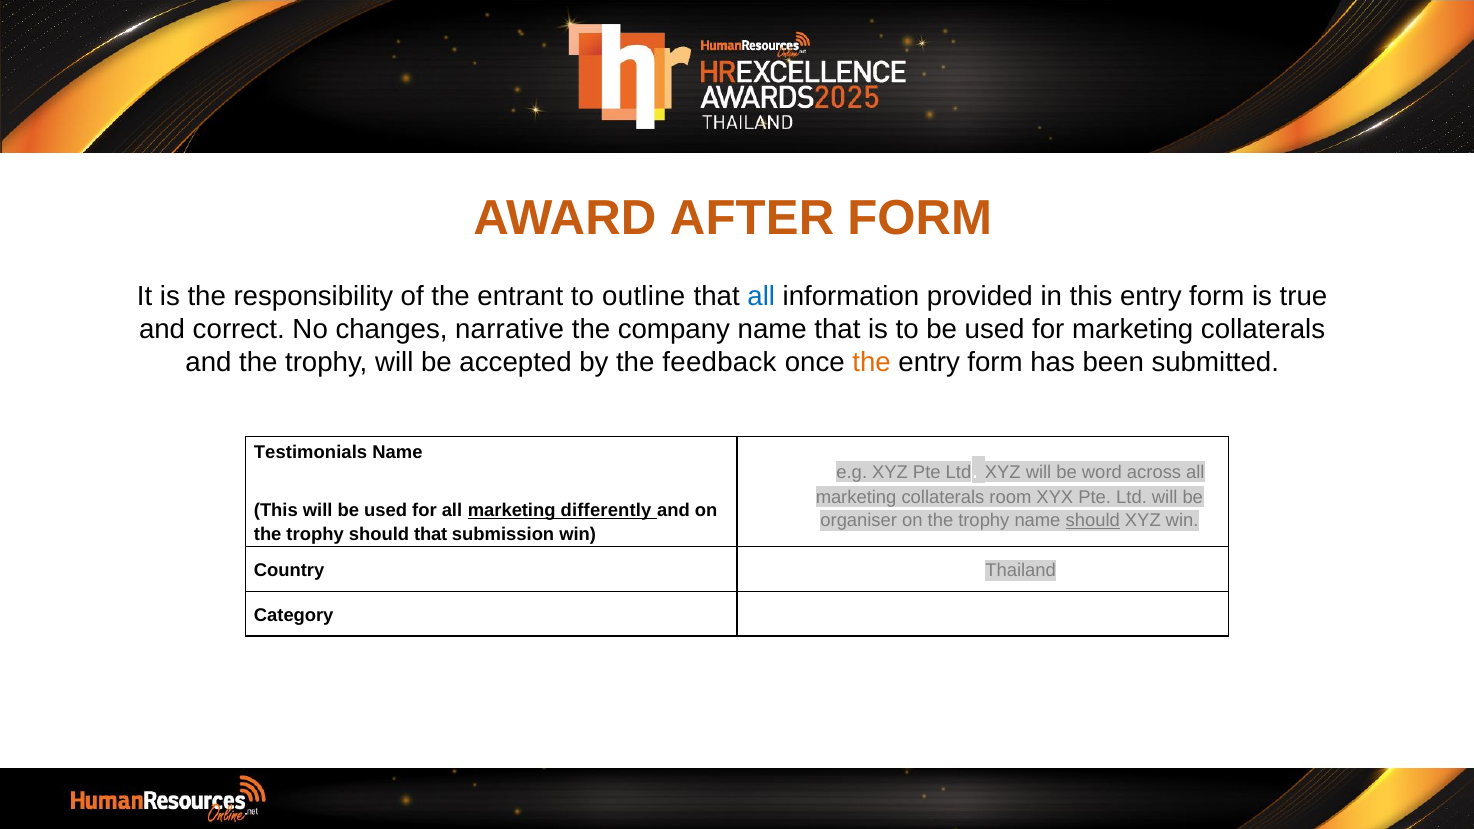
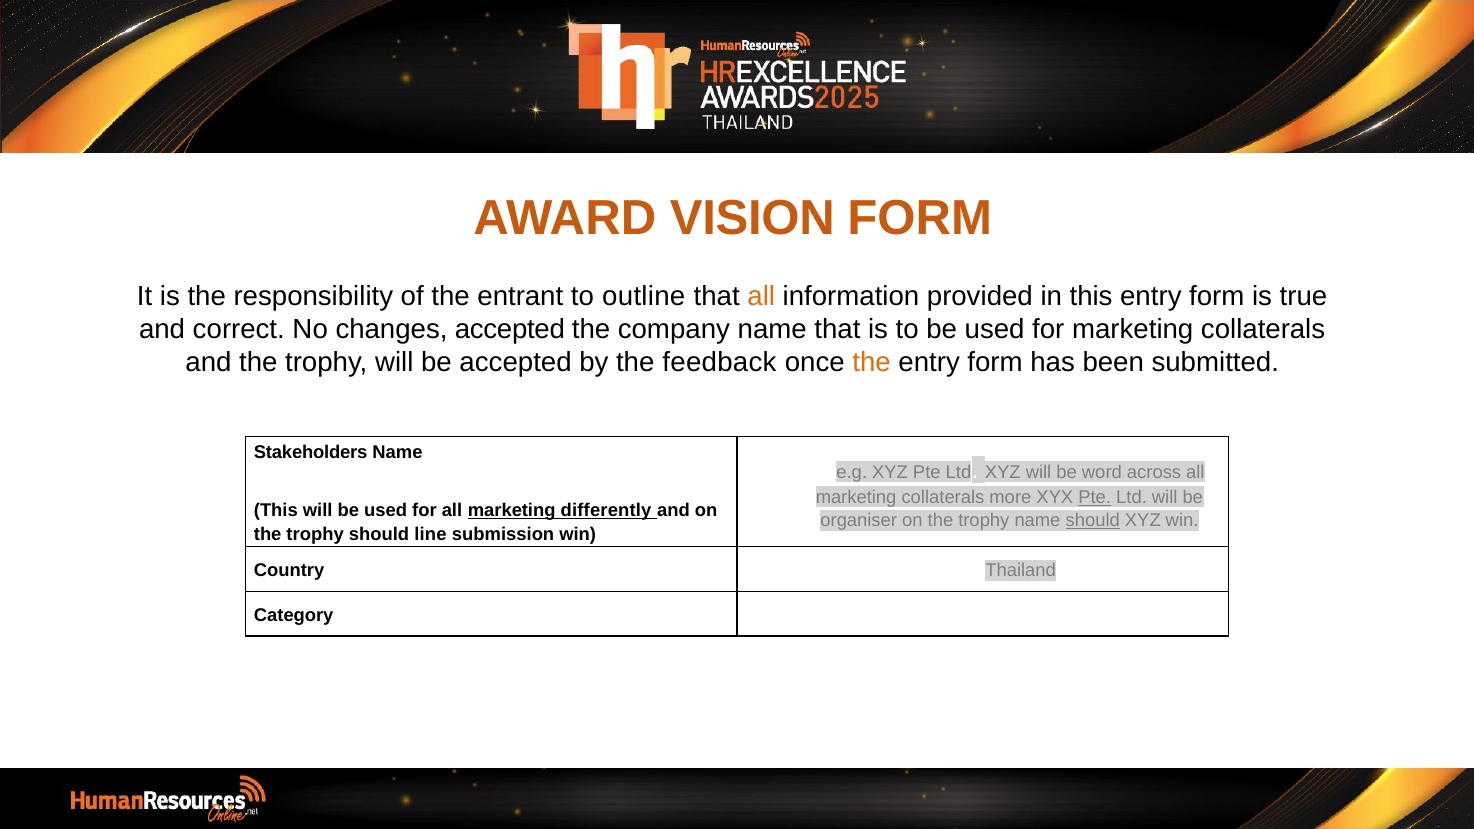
AFTER: AFTER -> VISION
all at (761, 296) colour: blue -> orange
changes narrative: narrative -> accepted
Testimonials: Testimonials -> Stakeholders
room: room -> more
Pte at (1095, 497) underline: none -> present
should that: that -> line
